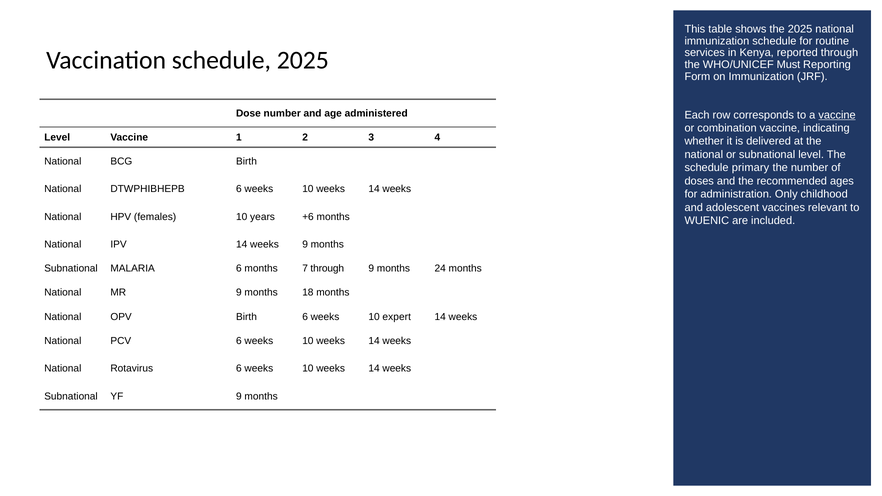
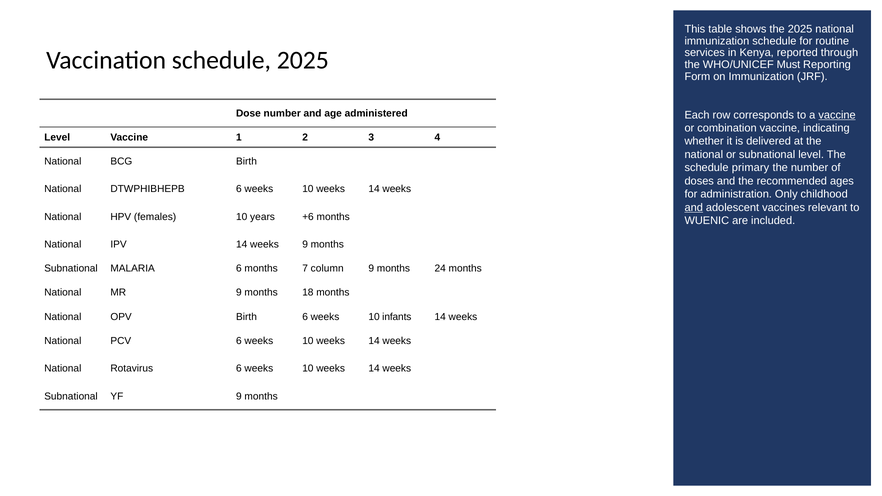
and at (694, 208) underline: none -> present
7 through: through -> column
expert: expert -> infants
